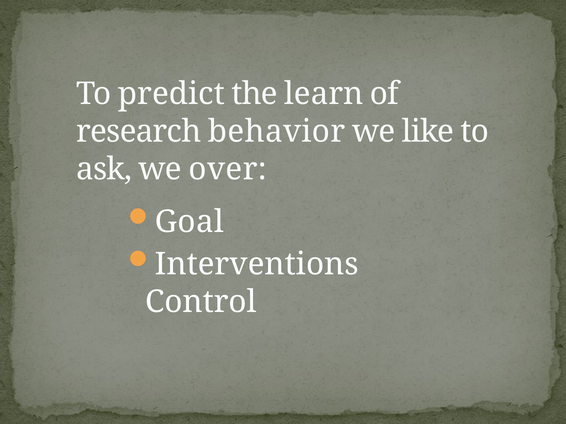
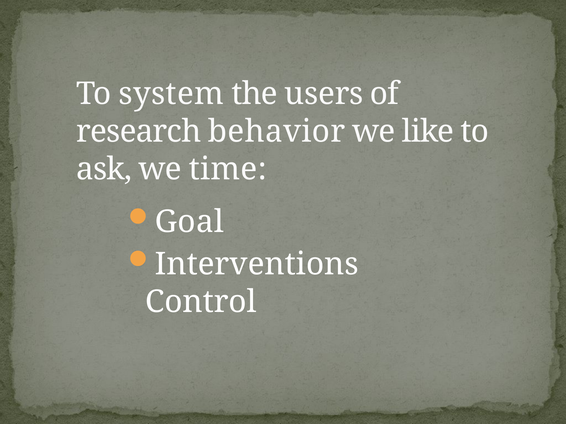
predict: predict -> system
learn: learn -> users
over: over -> time
